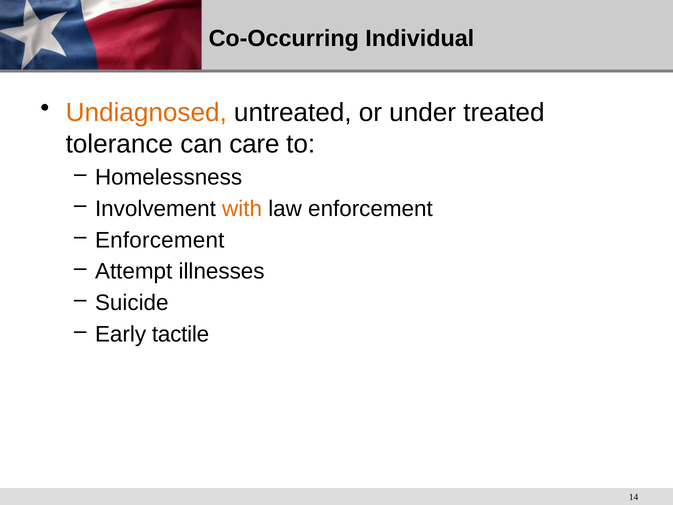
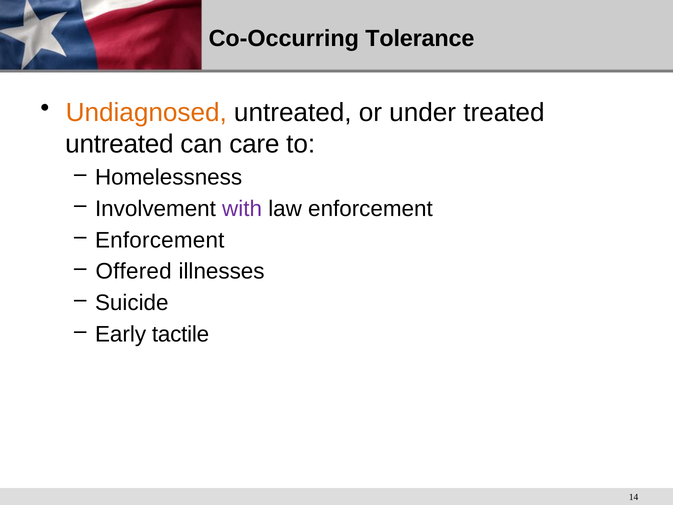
Individual: Individual -> Tolerance
tolerance at (119, 144): tolerance -> untreated
with colour: orange -> purple
Attempt: Attempt -> Offered
